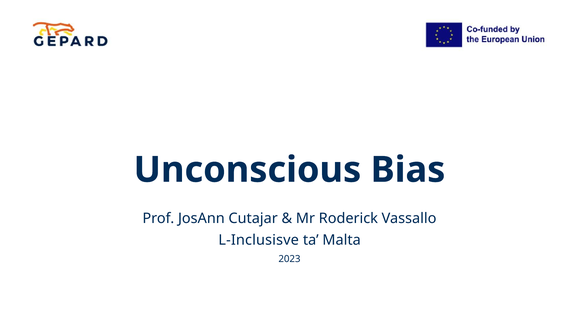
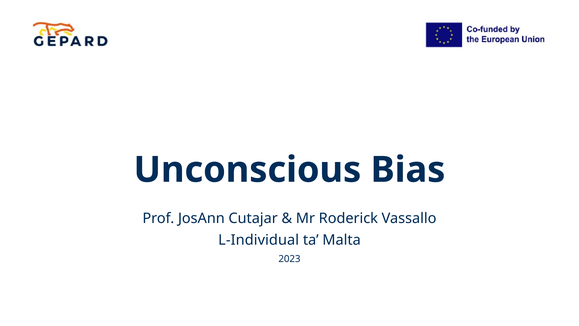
L-Inclusisve: L-Inclusisve -> L-Individual
